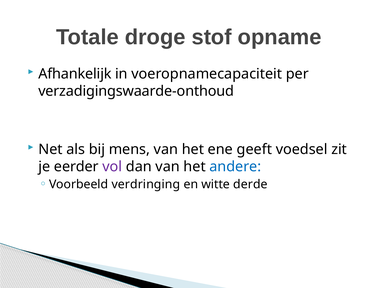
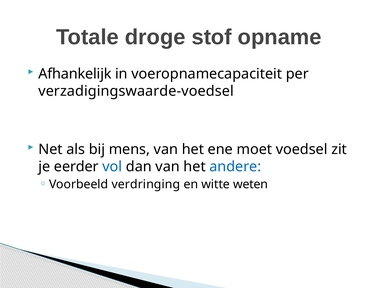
verzadigingswaarde-onthoud: verzadigingswaarde-onthoud -> verzadigingswaarde-voedsel
geeft: geeft -> moet
vol colour: purple -> blue
derde: derde -> weten
